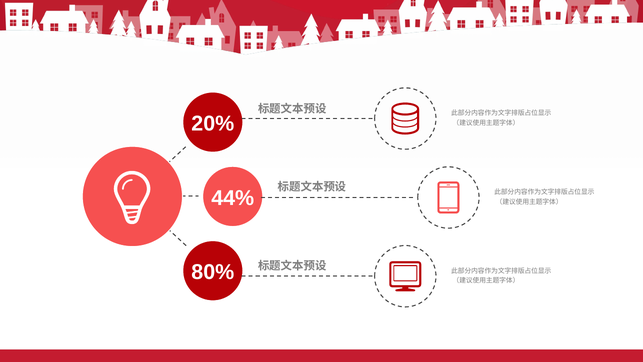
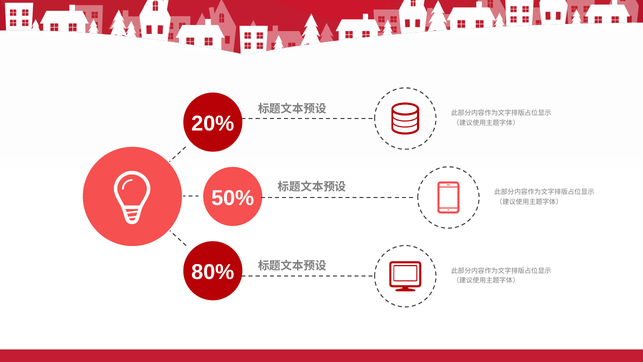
44%: 44% -> 50%
